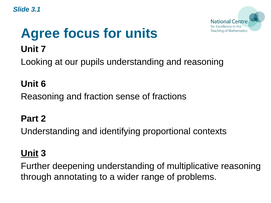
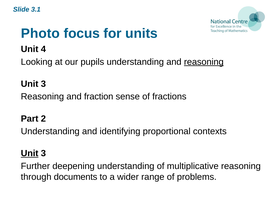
Agree: Agree -> Photo
7: 7 -> 4
reasoning at (204, 62) underline: none -> present
6 at (43, 84): 6 -> 3
annotating: annotating -> documents
